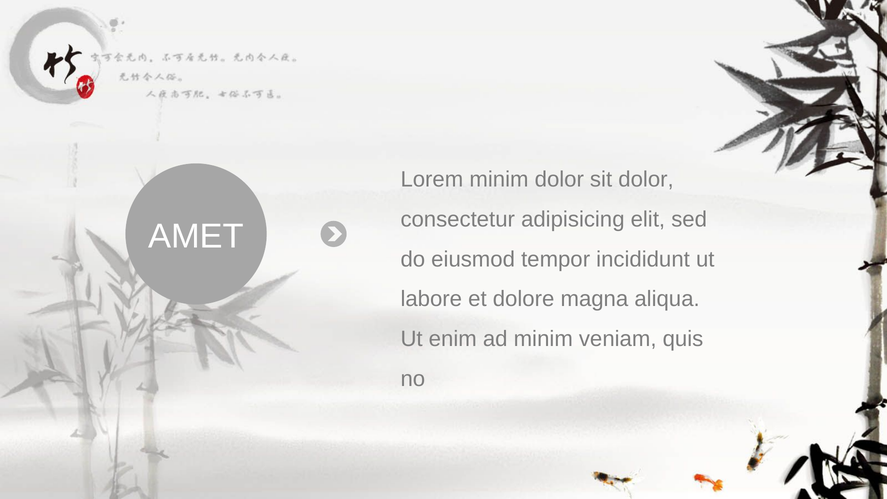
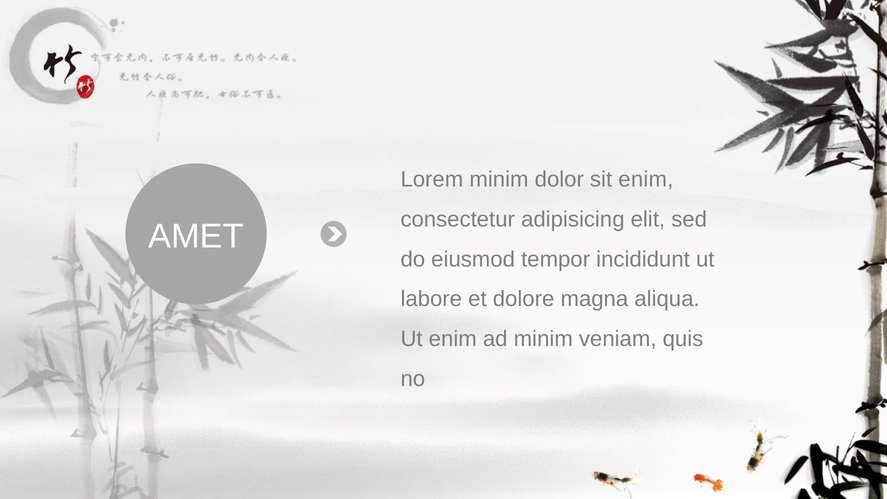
sit dolor: dolor -> enim
